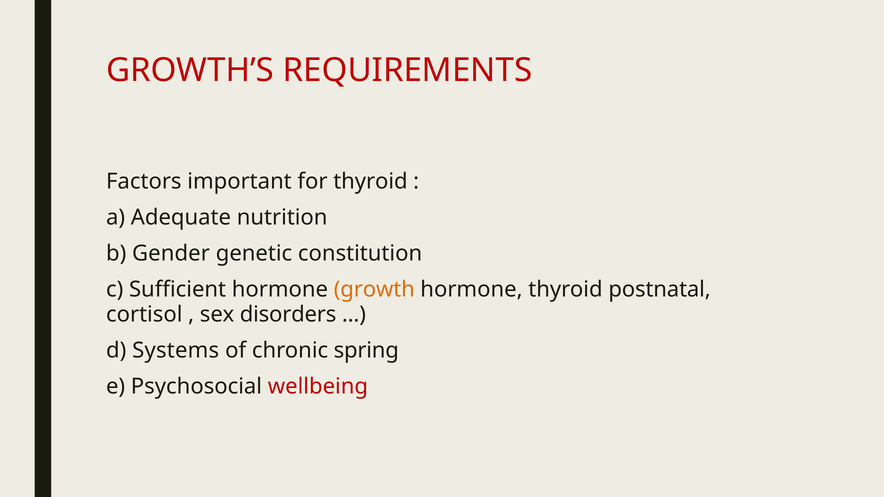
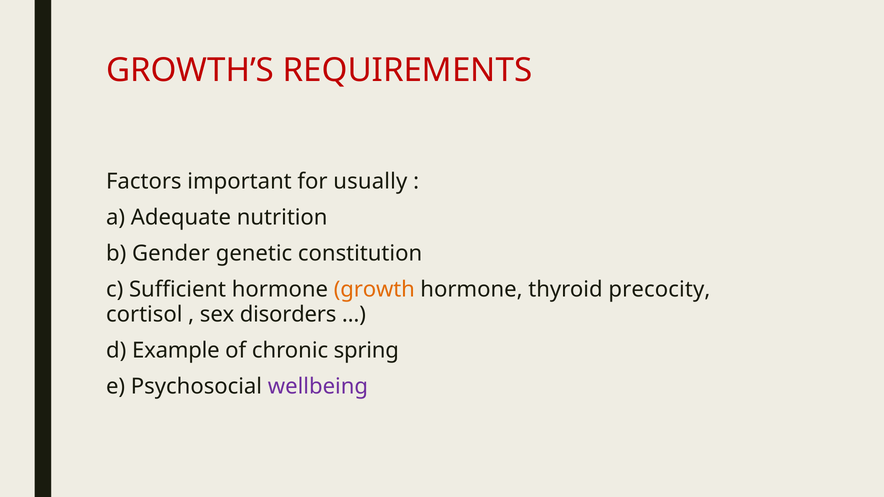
for thyroid: thyroid -> usually
postnatal: postnatal -> precocity
Systems: Systems -> Example
wellbeing colour: red -> purple
